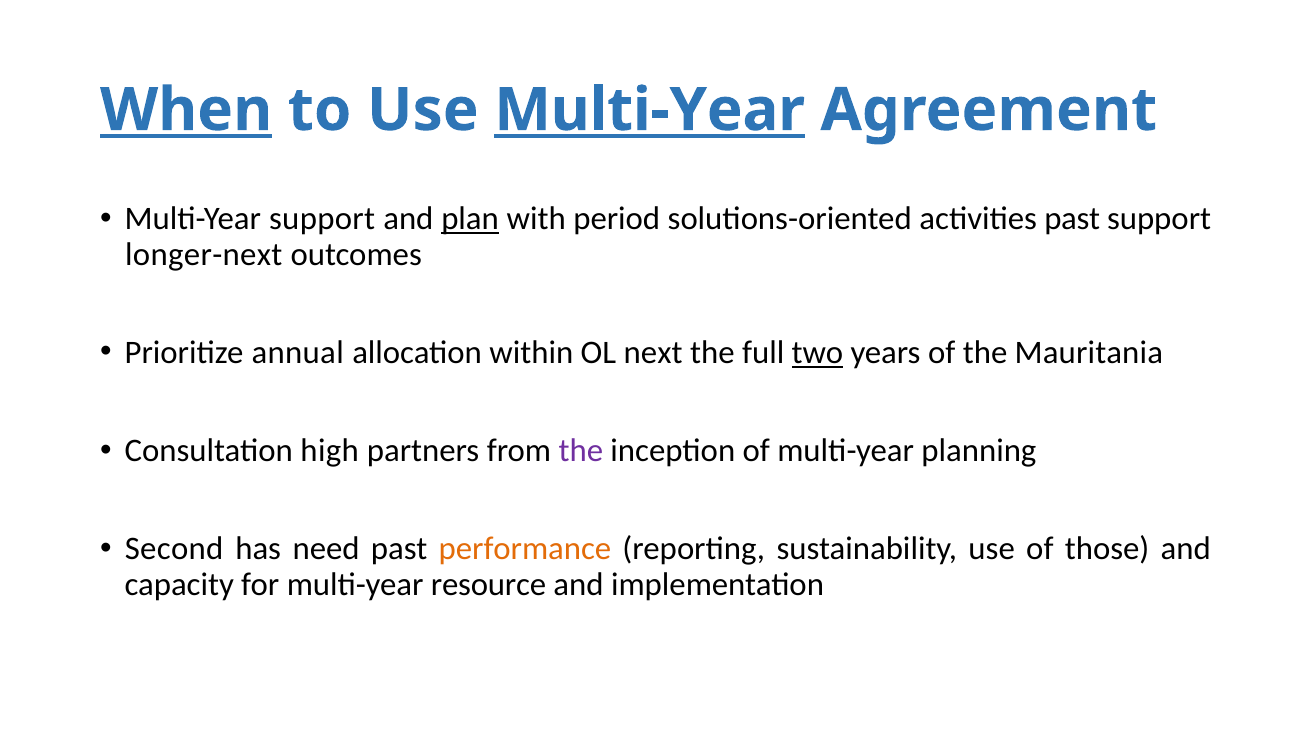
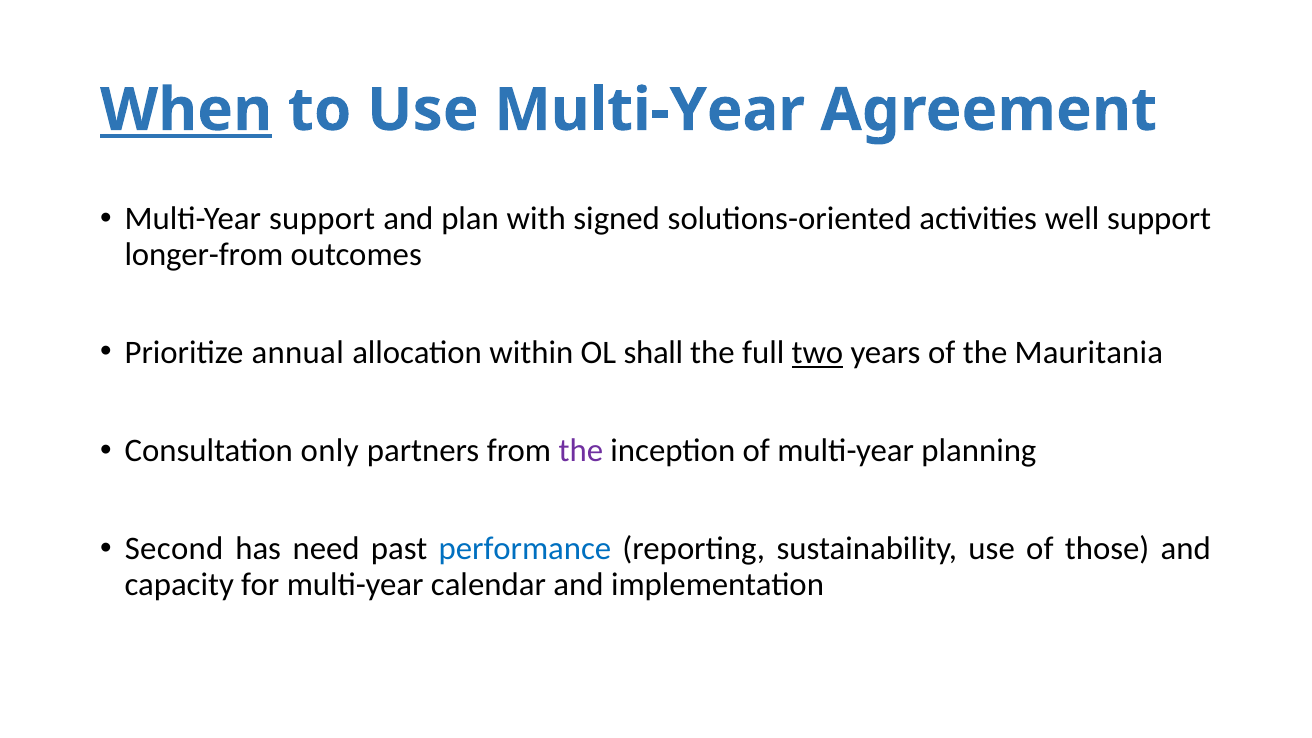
Multi-Year at (650, 110) underline: present -> none
plan underline: present -> none
period: period -> signed
activities past: past -> well
longer-next: longer-next -> longer-from
next: next -> shall
high: high -> only
performance colour: orange -> blue
resource: resource -> calendar
